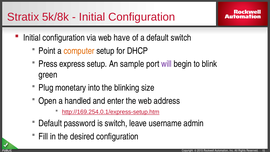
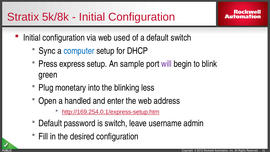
have: have -> used
Point: Point -> Sync
computer colour: orange -> blue
size: size -> less
